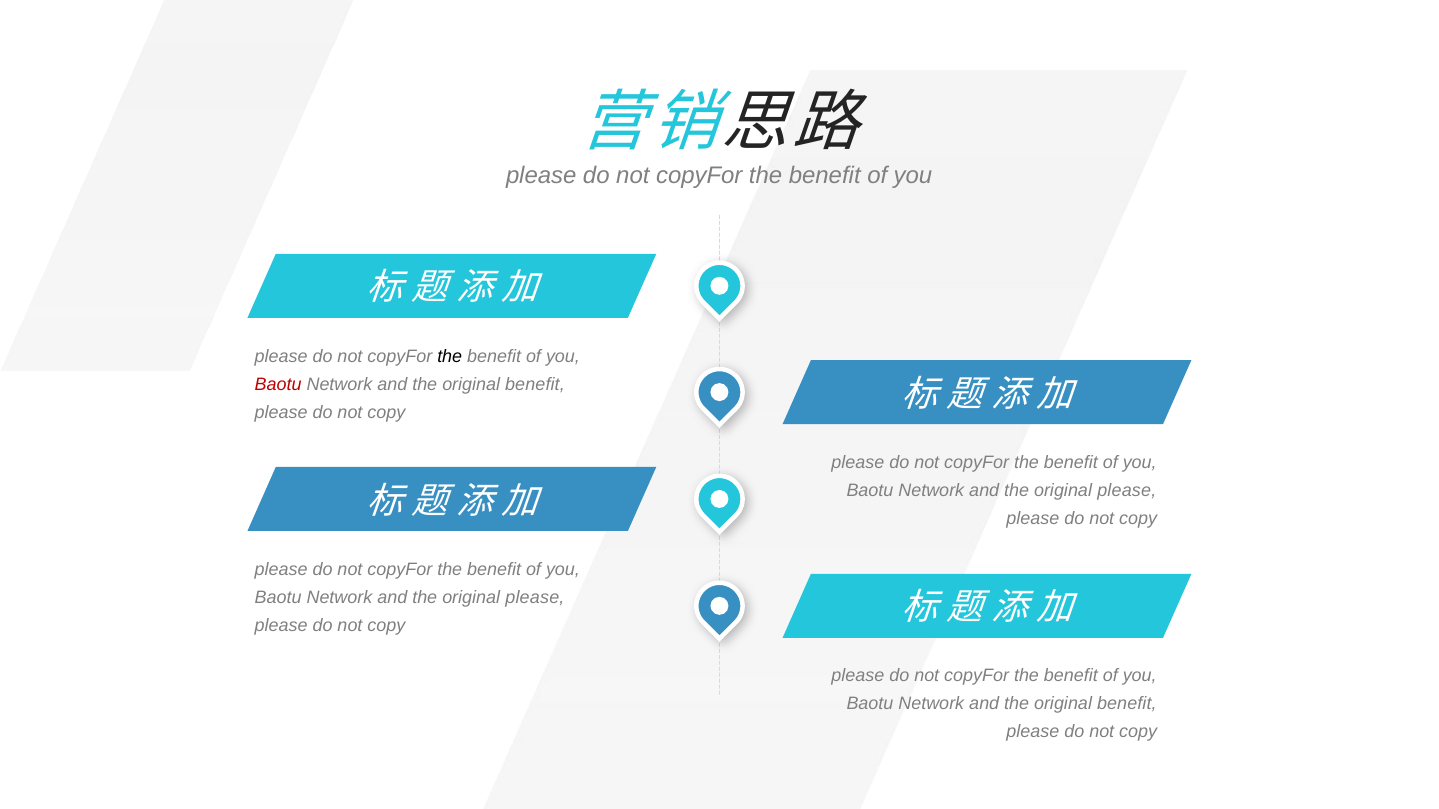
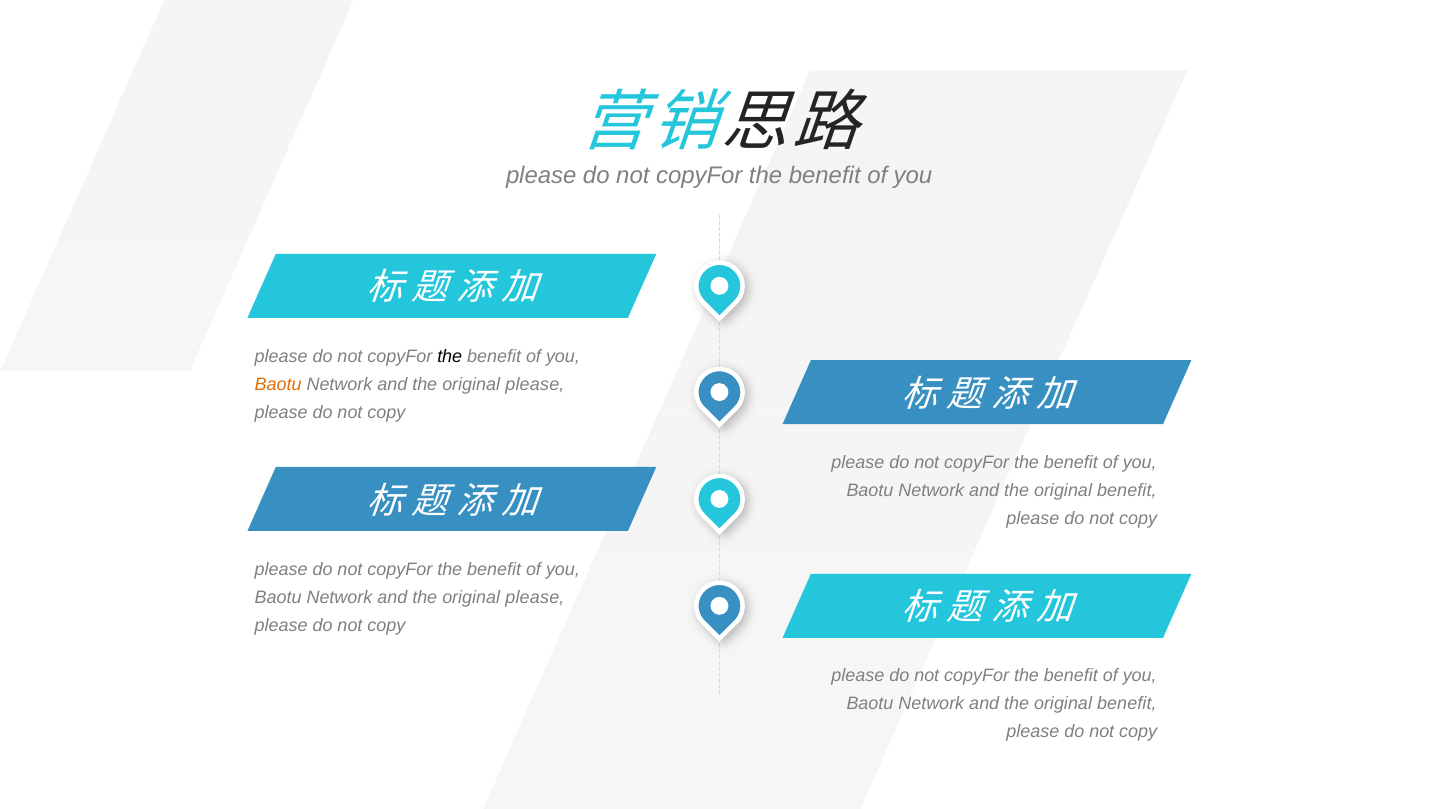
Baotu at (278, 385) colour: red -> orange
benefit at (535, 385): benefit -> please
please at (1127, 491): please -> benefit
